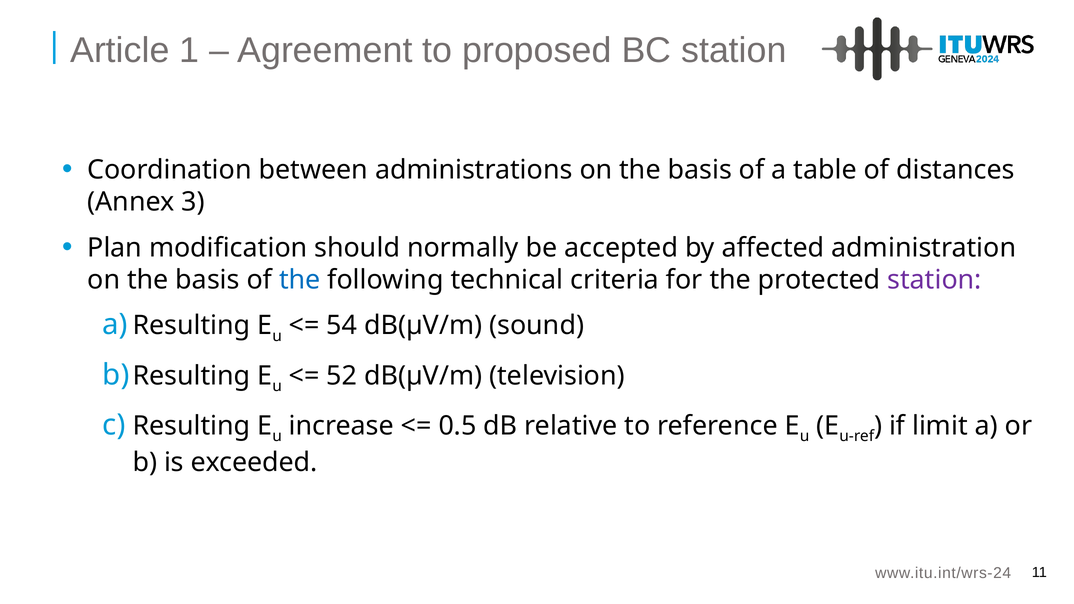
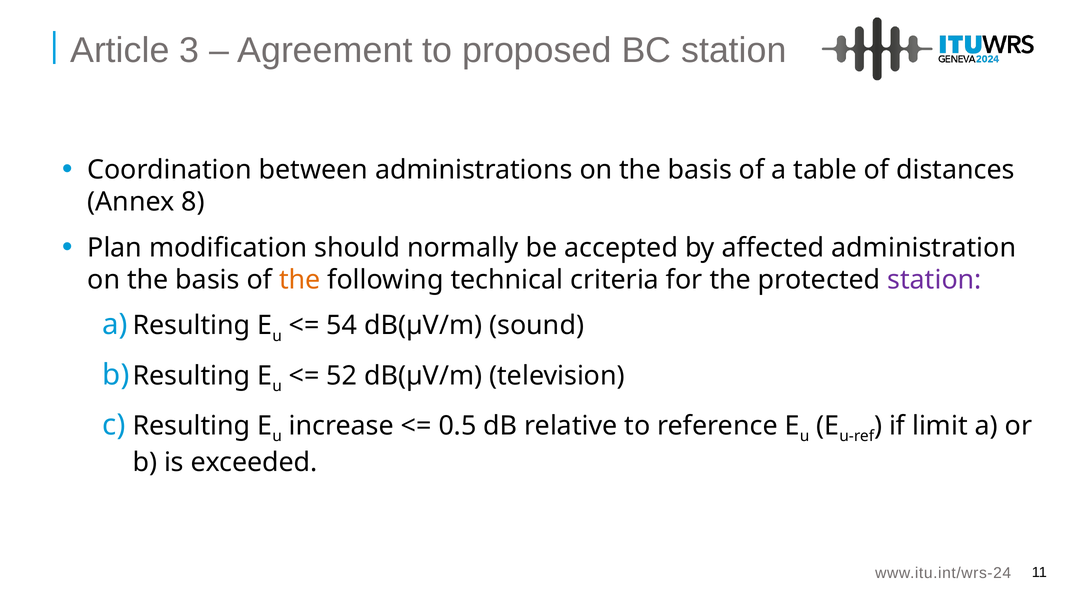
1: 1 -> 3
3: 3 -> 8
the at (300, 280) colour: blue -> orange
